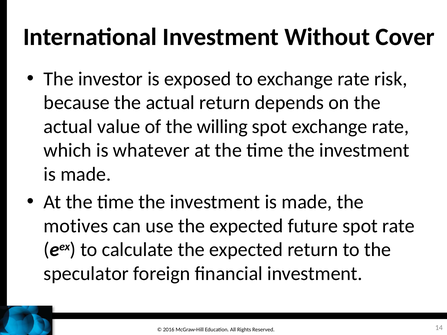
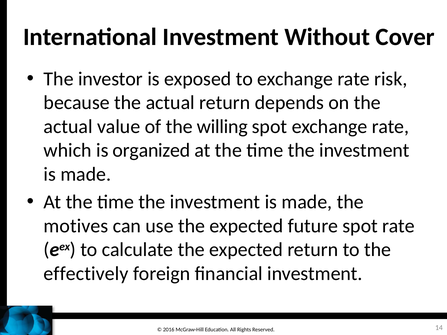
whatever: whatever -> organized
speculator: speculator -> effectively
